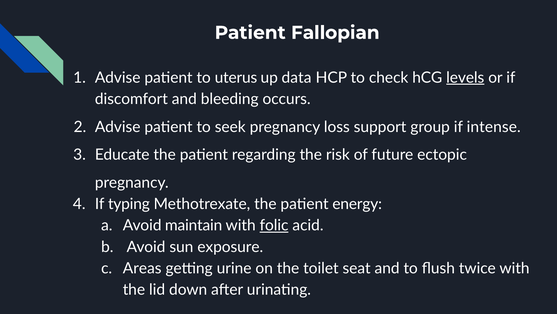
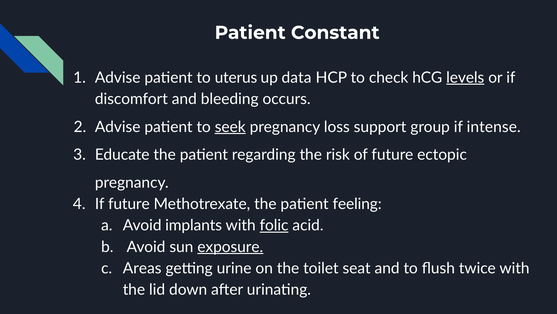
Fallopian: Fallopian -> Constant
seek underline: none -> present
If typing: typing -> future
energy: energy -> feeling
maintain: maintain -> implants
exposure underline: none -> present
